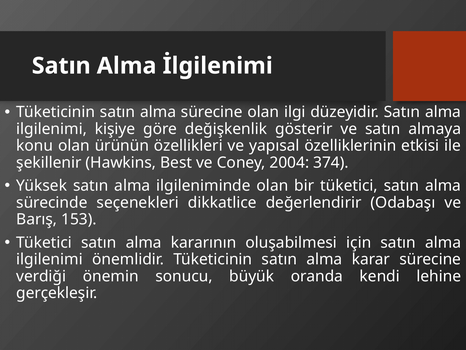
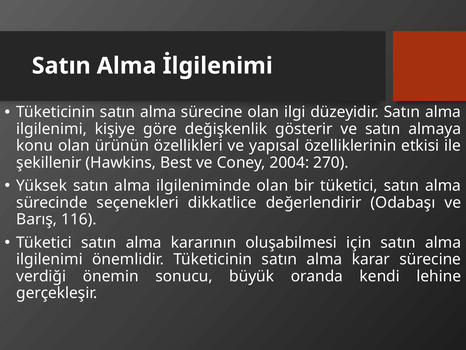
374: 374 -> 270
153: 153 -> 116
